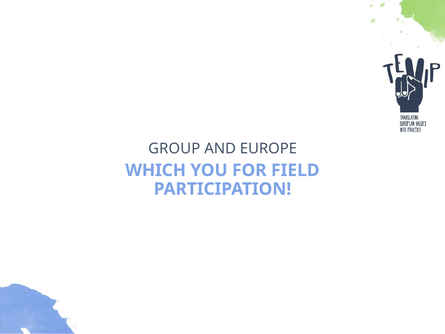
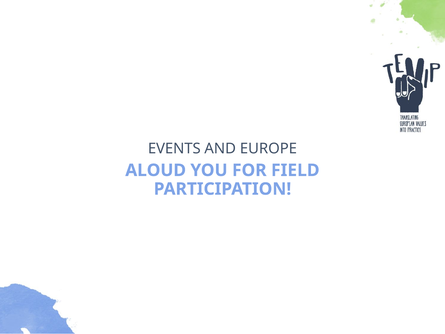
GROUP: GROUP -> EVENTS
WHICH: WHICH -> ALOUD
